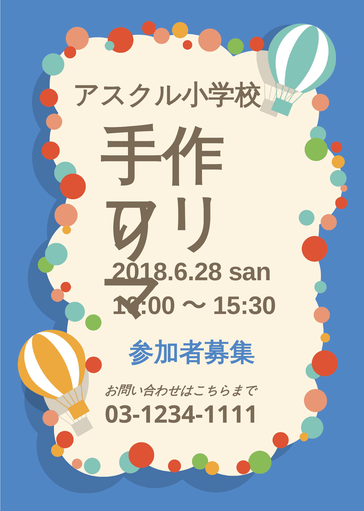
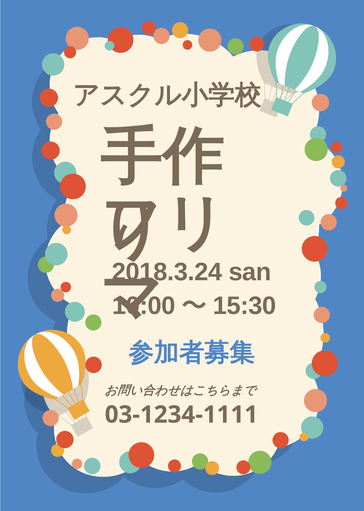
2018.6.28: 2018.6.28 -> 2018.3.24
